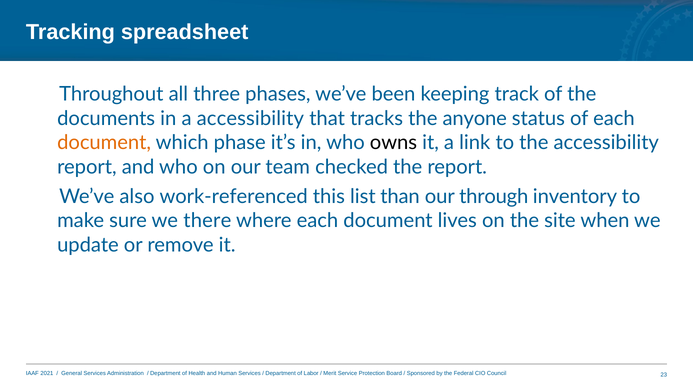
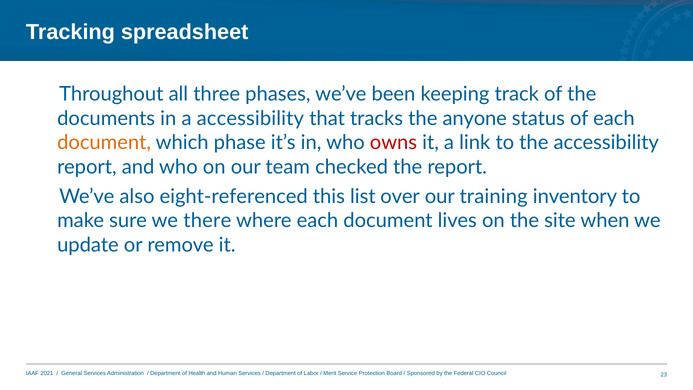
owns colour: black -> red
work-referenced: work-referenced -> eight-referenced
than: than -> over
through: through -> training
